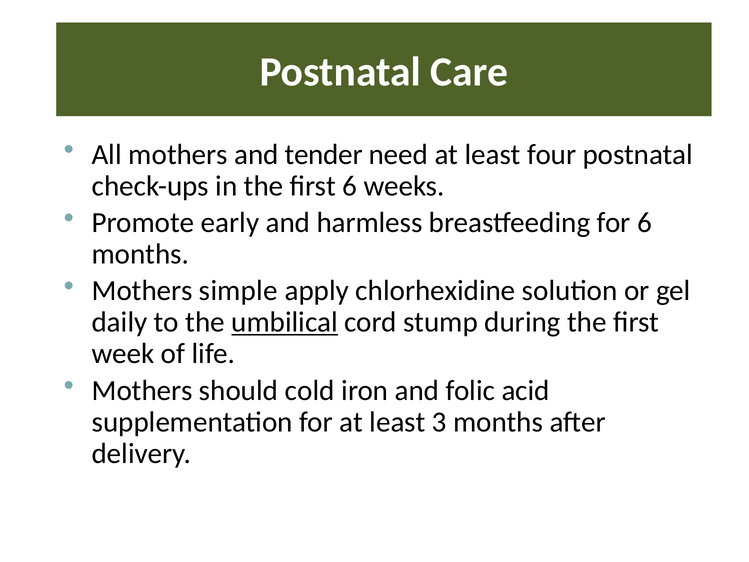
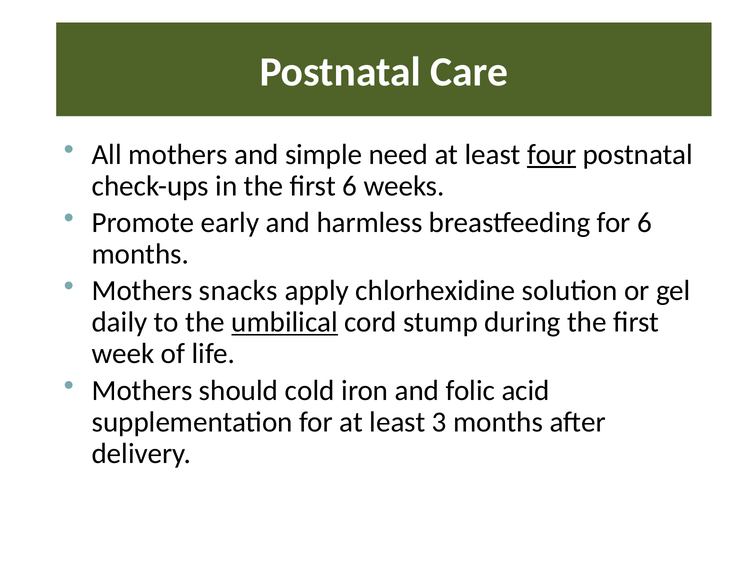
tender: tender -> simple
four underline: none -> present
simple: simple -> snacks
